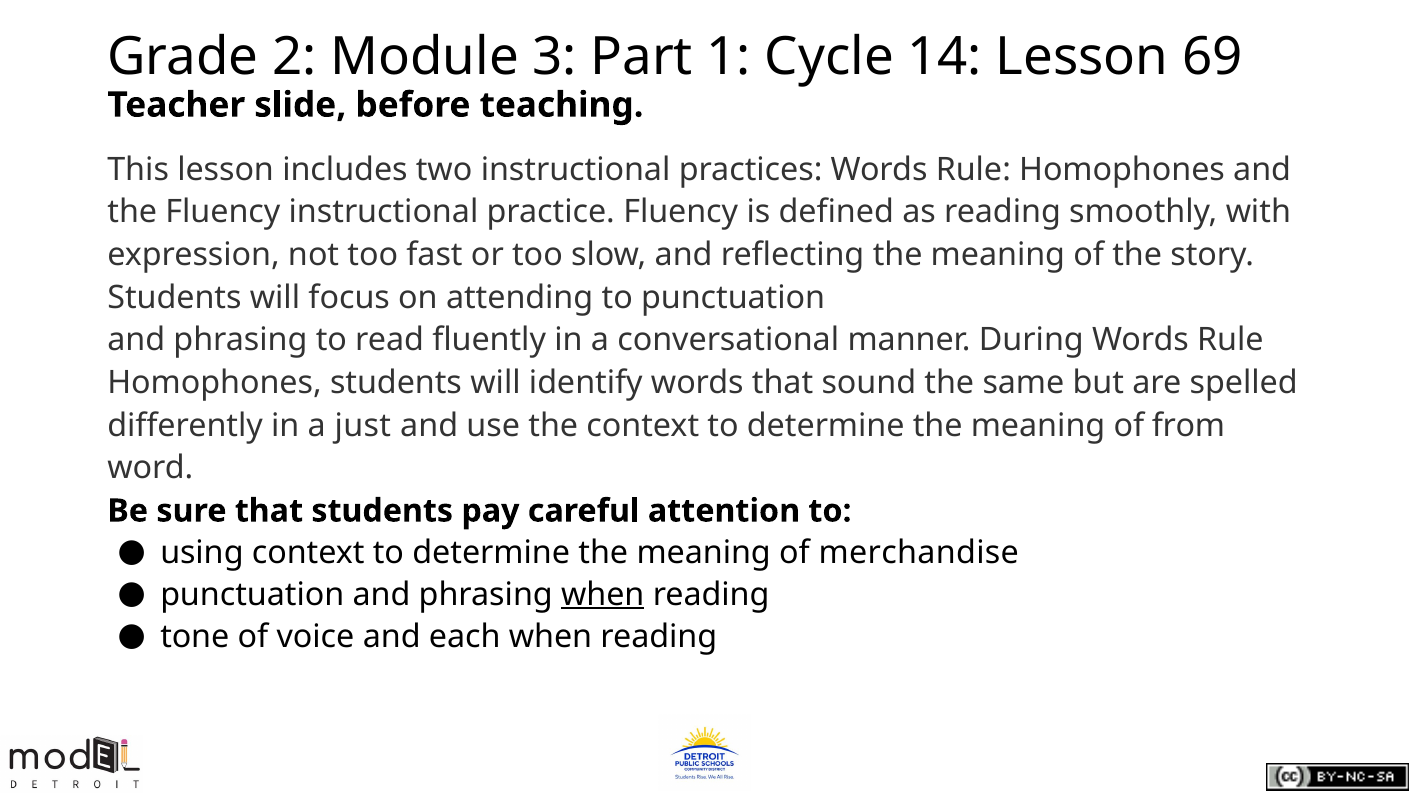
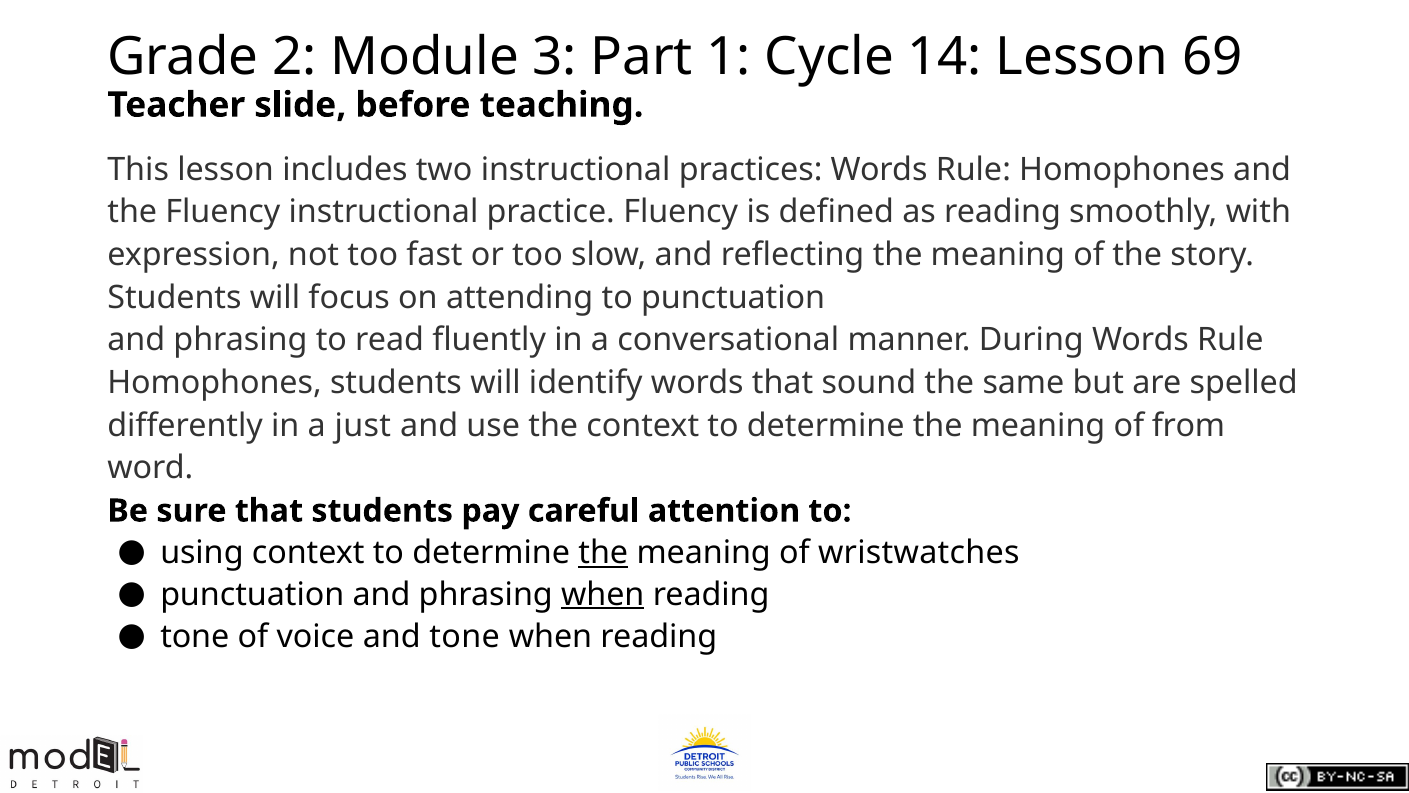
the at (603, 552) underline: none -> present
merchandise: merchandise -> wristwatches
and each: each -> tone
